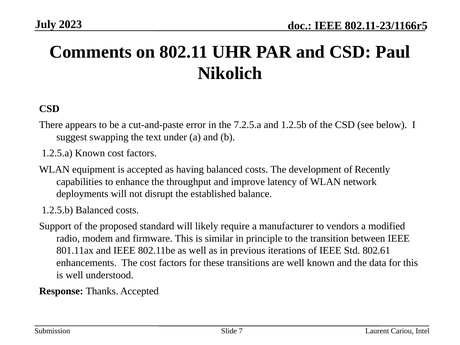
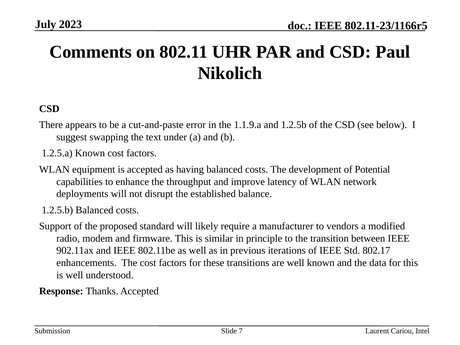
7.2.5.a: 7.2.5.a -> 1.1.9.a
Recently: Recently -> Potential
801.11ax: 801.11ax -> 902.11ax
802.61: 802.61 -> 802.17
